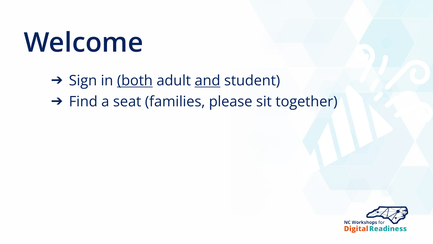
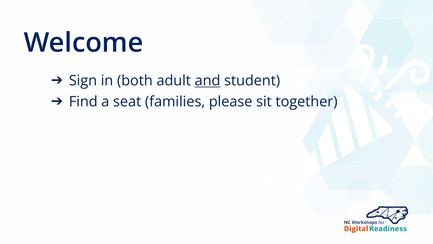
both underline: present -> none
